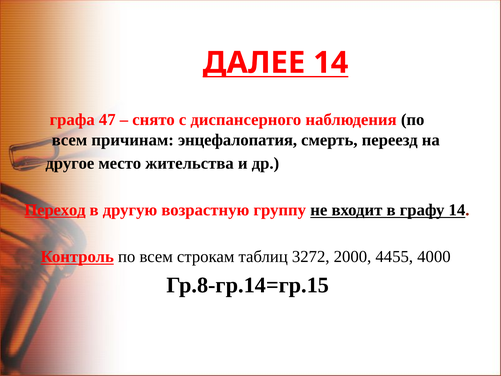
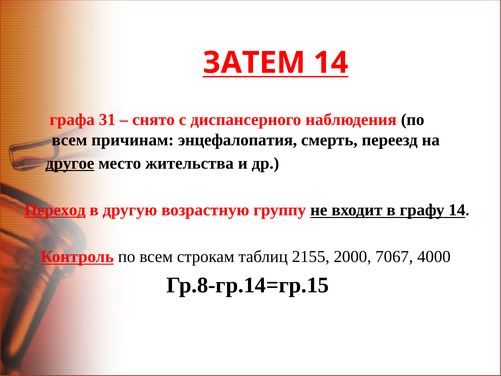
ДАЛЕЕ: ДАЛЕЕ -> ЗАТЕМ
47: 47 -> 31
другое underline: none -> present
3272: 3272 -> 2155
4455: 4455 -> 7067
